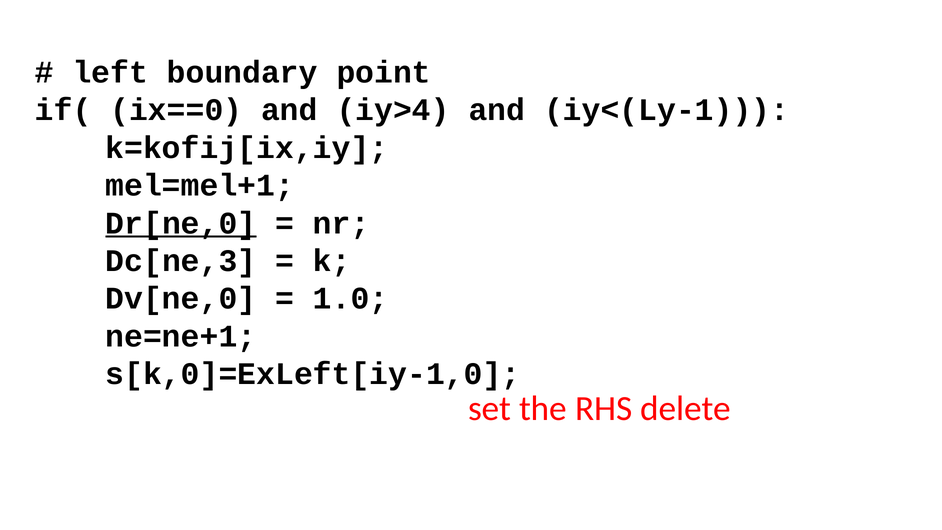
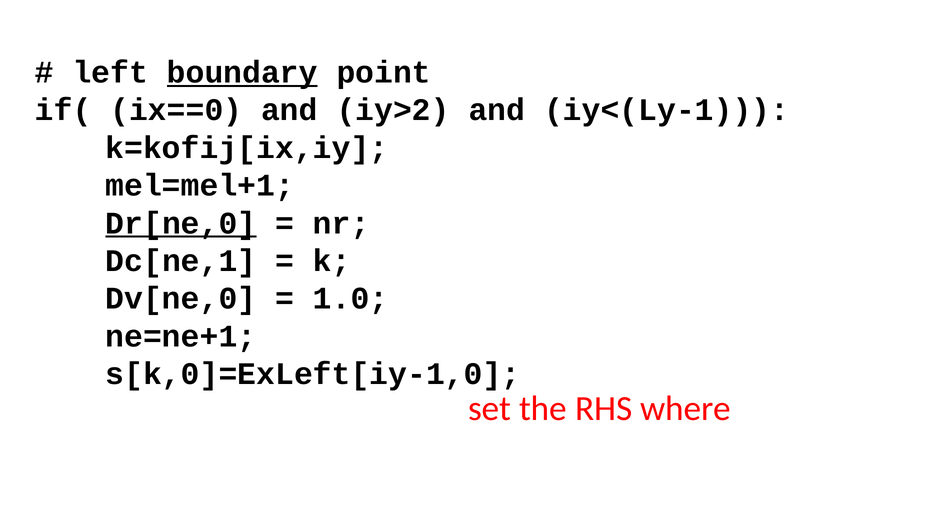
boundary underline: none -> present
iy>4: iy>4 -> iy>2
Dc[ne,3: Dc[ne,3 -> Dc[ne,1
delete: delete -> where
